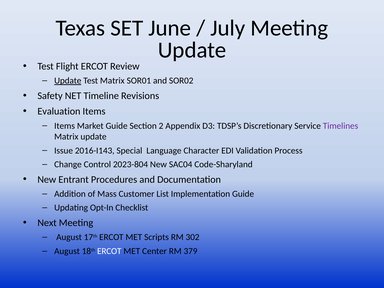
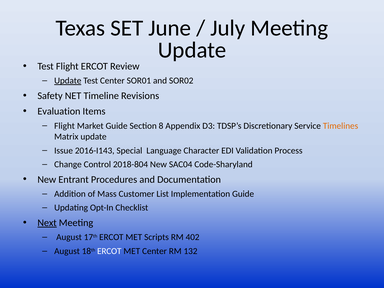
Test Matrix: Matrix -> Center
Items at (65, 126): Items -> Flight
2: 2 -> 8
Timelines colour: purple -> orange
2023-804: 2023-804 -> 2018-804
Next underline: none -> present
302: 302 -> 402
379: 379 -> 132
